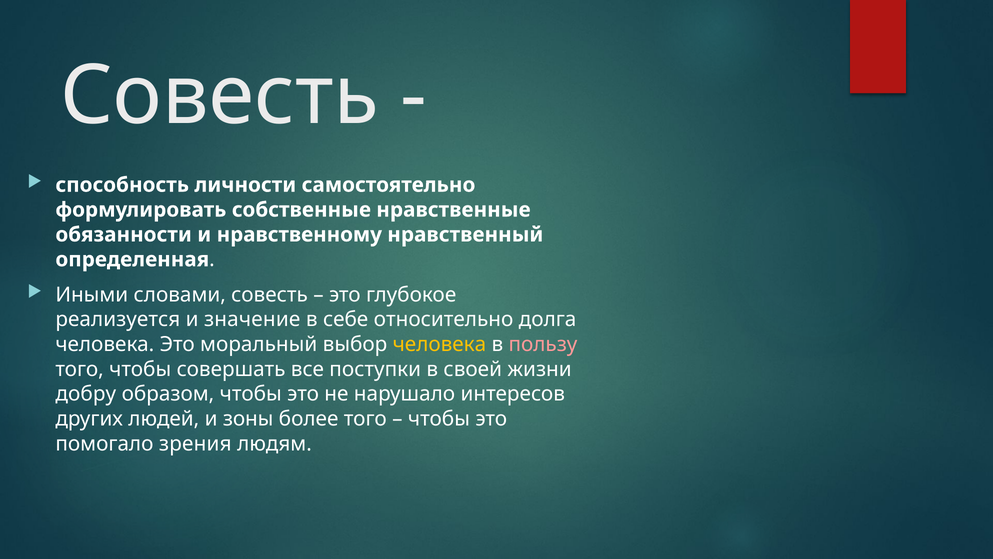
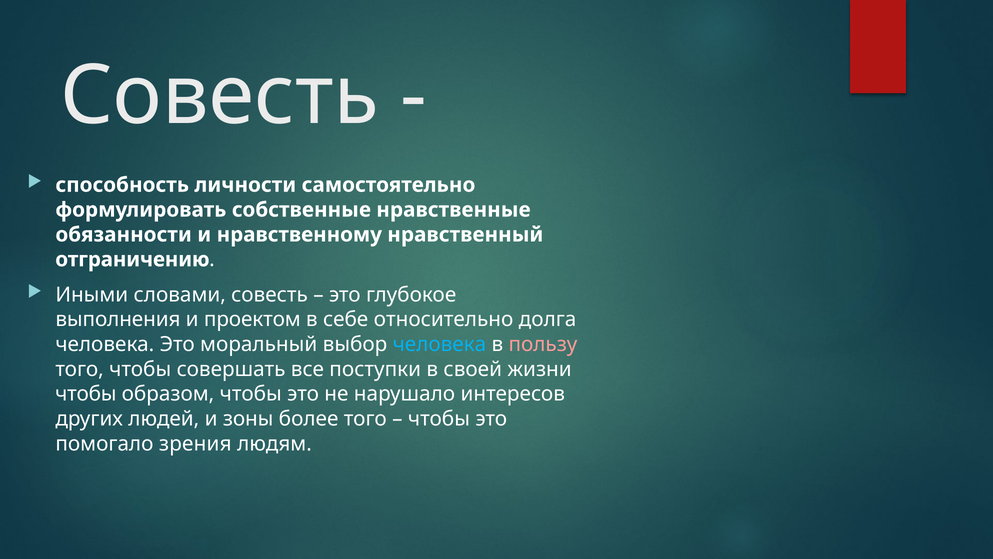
определенная: определенная -> отграничению
реализуется: реализуется -> выполнения
значение: значение -> проектом
человека at (439, 344) colour: yellow -> light blue
добру at (86, 394): добру -> чтобы
